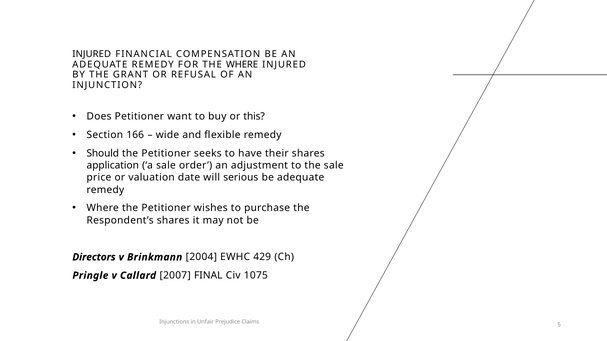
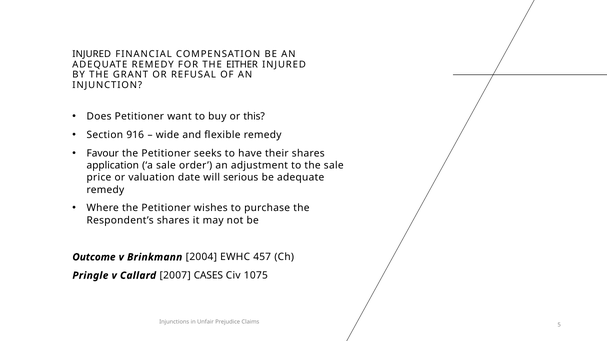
THE WHERE: WHERE -> EITHER
166: 166 -> 916
Should: Should -> Favour
Directors: Directors -> Outcome
429: 429 -> 457
FINAL: FINAL -> CASES
